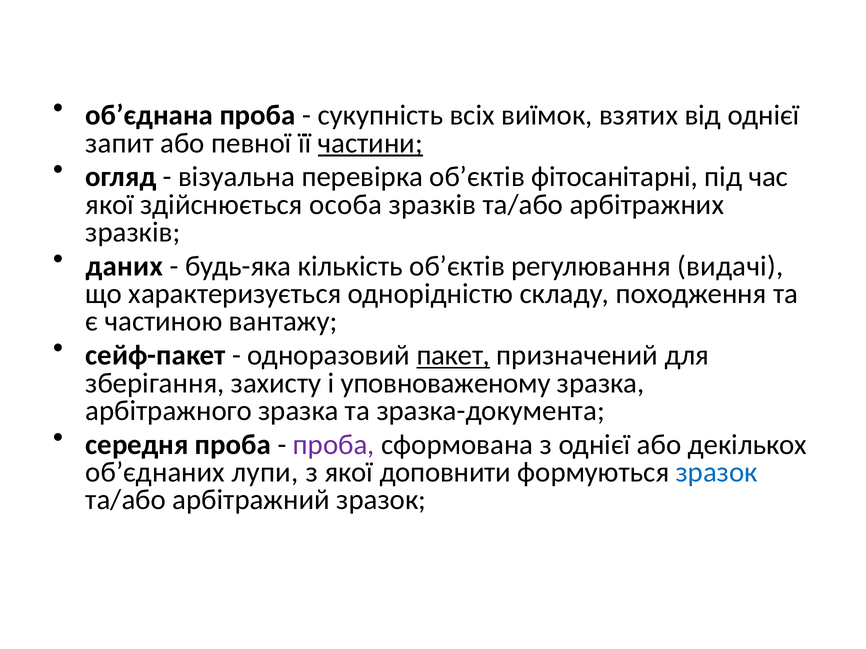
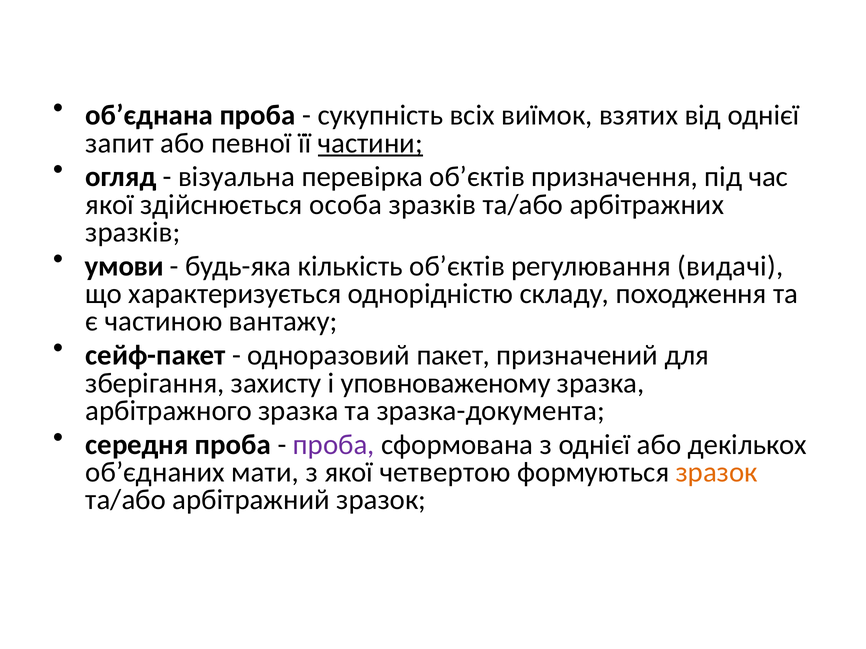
фітосанітарні: фітосанітарні -> призначення
даних: даних -> умови
пакет underline: present -> none
лупи: лупи -> мати
доповнити: доповнити -> четвертою
зразок at (717, 473) colour: blue -> orange
